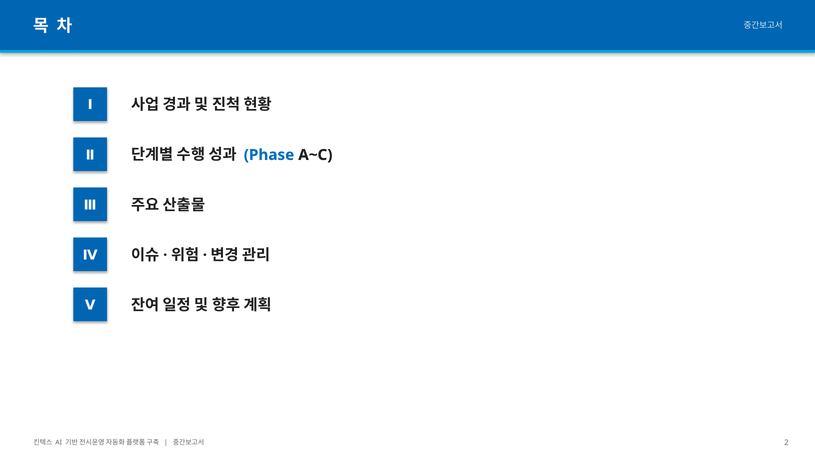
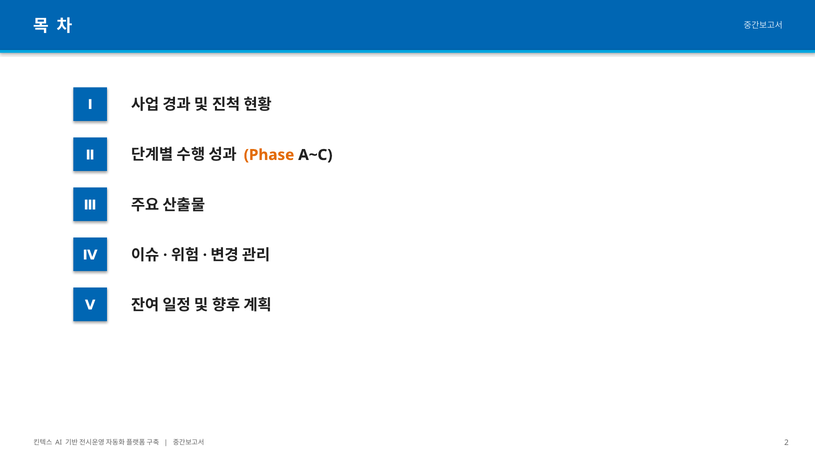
Phase colour: blue -> orange
